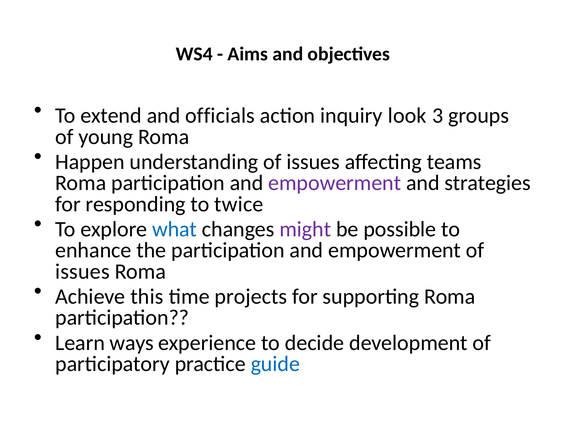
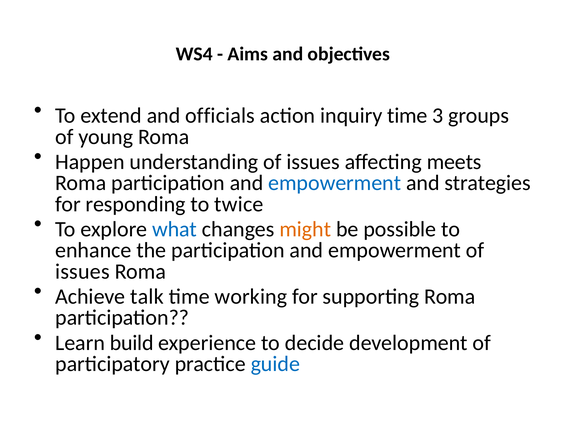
inquiry look: look -> time
teams: teams -> meets
empowerment at (335, 183) colour: purple -> blue
might colour: purple -> orange
this: this -> talk
projects: projects -> working
ways: ways -> build
